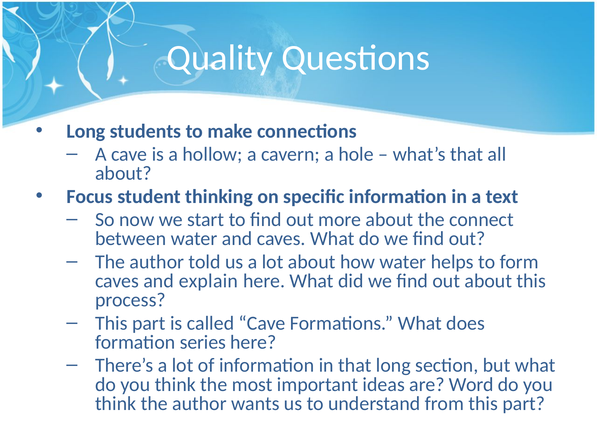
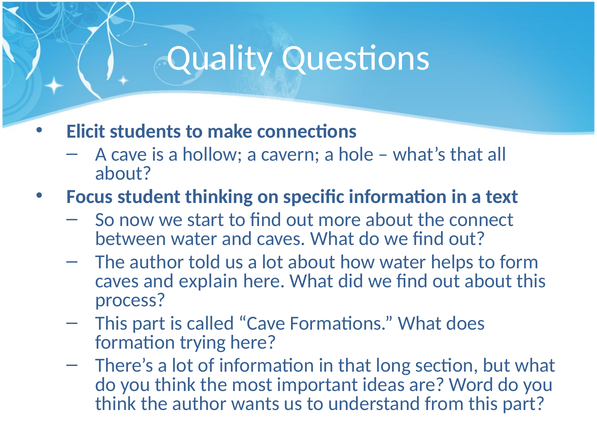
Long at (86, 131): Long -> Elicit
series: series -> trying
